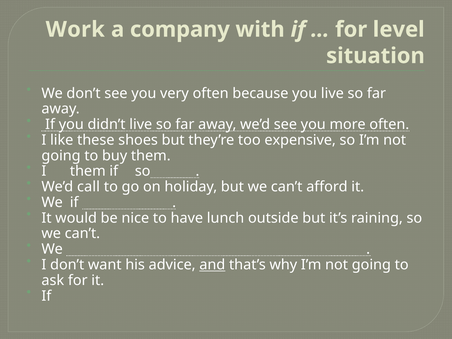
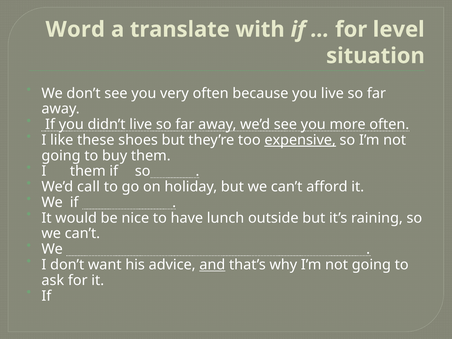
Work: Work -> Word
company: company -> translate
expensive underline: none -> present
